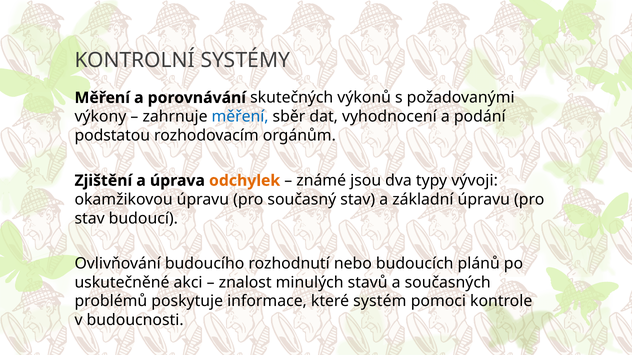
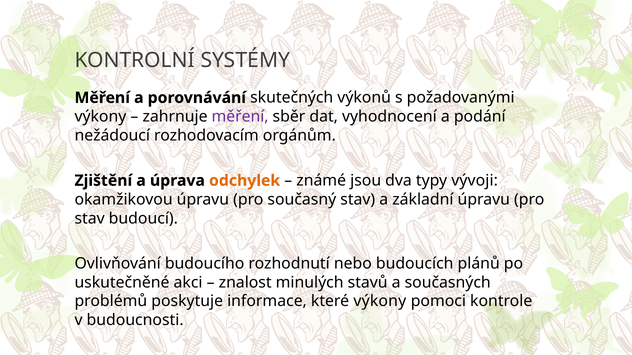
měření at (240, 117) colour: blue -> purple
podstatou: podstatou -> nežádoucí
které systém: systém -> výkony
